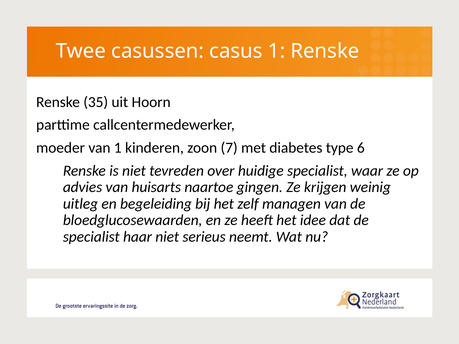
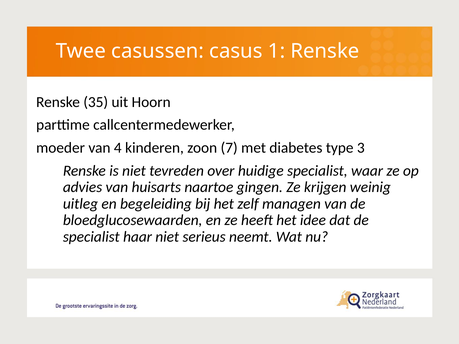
van 1: 1 -> 4
6: 6 -> 3
